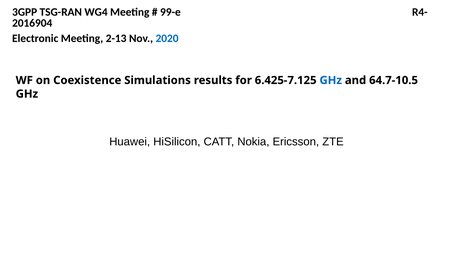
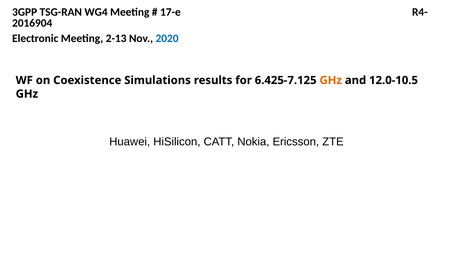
99-e: 99-e -> 17-e
GHz at (331, 80) colour: blue -> orange
64.7-10.5: 64.7-10.5 -> 12.0-10.5
